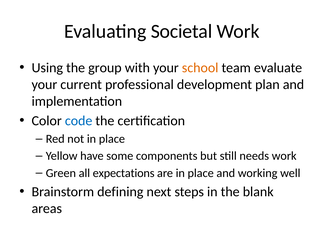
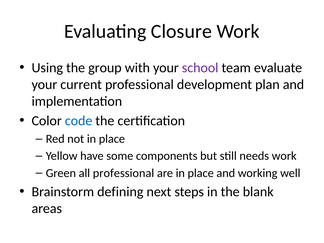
Societal: Societal -> Closure
school colour: orange -> purple
all expectations: expectations -> professional
